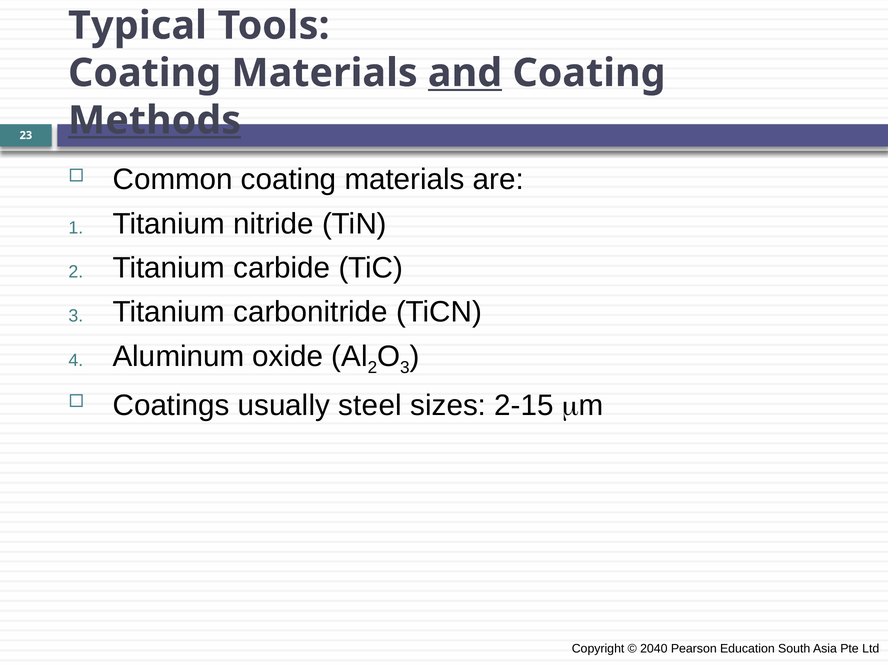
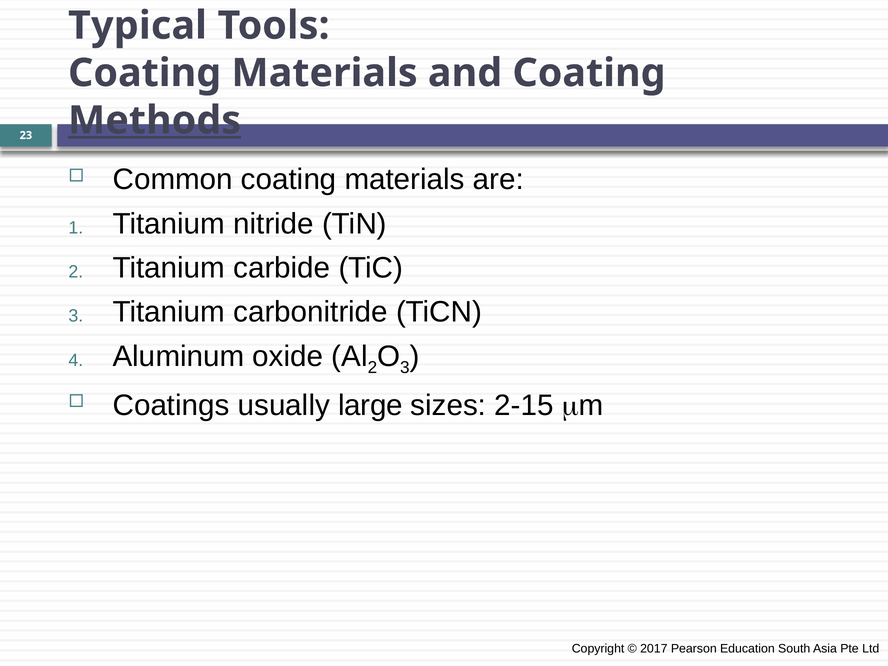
and underline: present -> none
steel: steel -> large
2040: 2040 -> 2017
